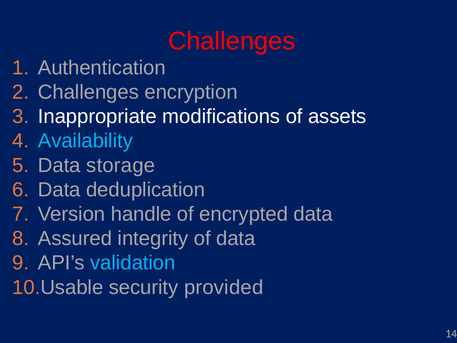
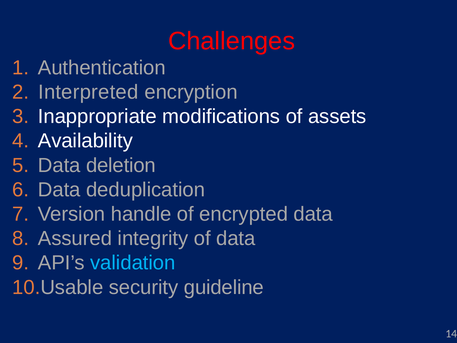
Challenges at (88, 92): Challenges -> Interpreted
Availability colour: light blue -> white
storage: storage -> deletion
provided: provided -> guideline
